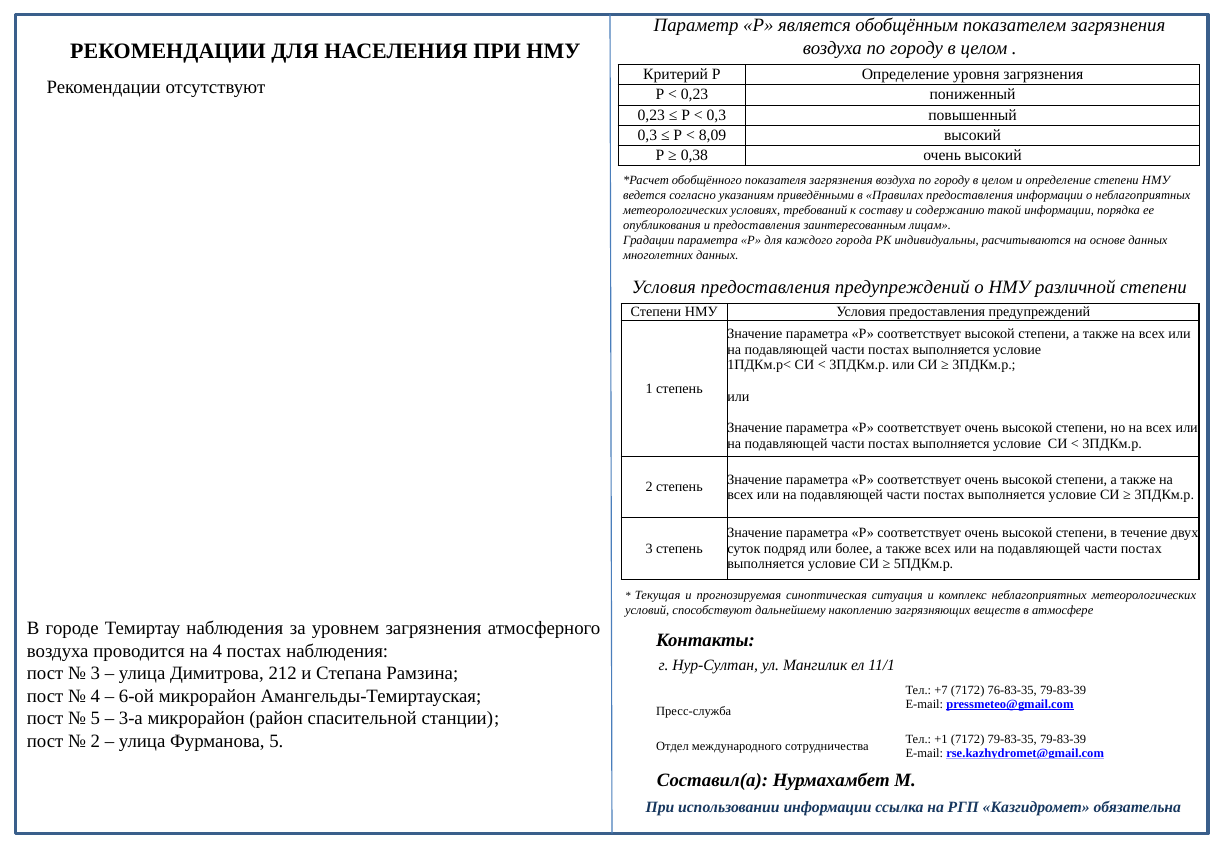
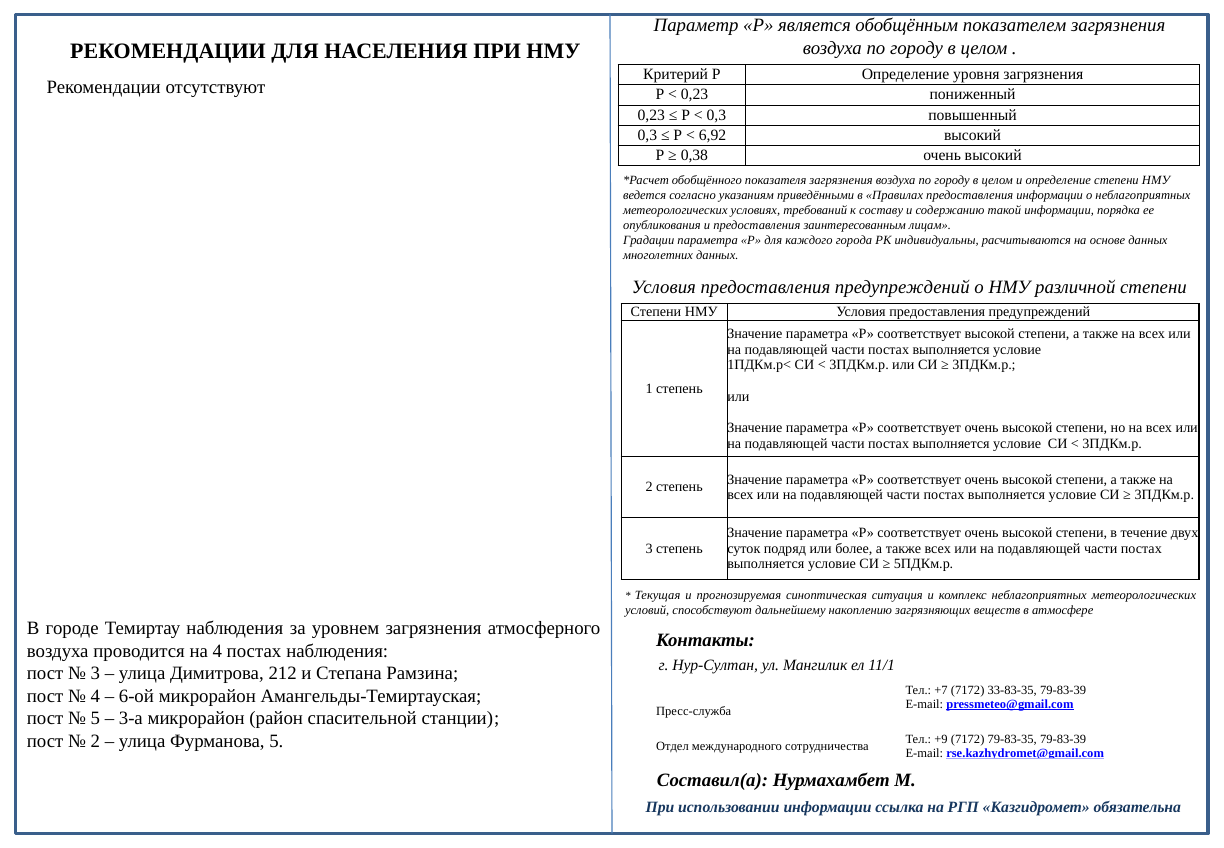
8,09: 8,09 -> 6,92
76-83-35: 76-83-35 -> 33-83-35
+1: +1 -> +9
